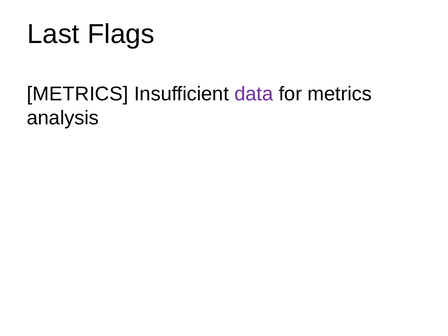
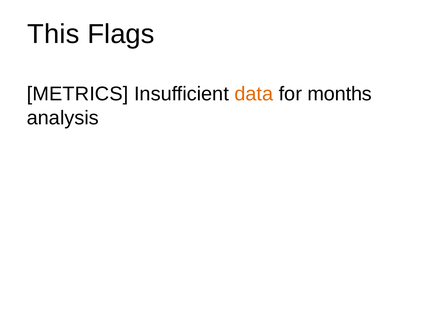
Last: Last -> This
data colour: purple -> orange
for metrics: metrics -> months
